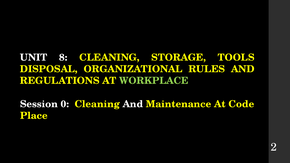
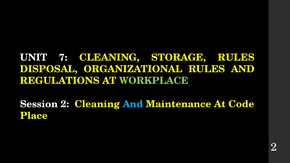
8: 8 -> 7
STORAGE TOOLS: TOOLS -> RULES
Session 0: 0 -> 2
And at (133, 104) colour: white -> light blue
